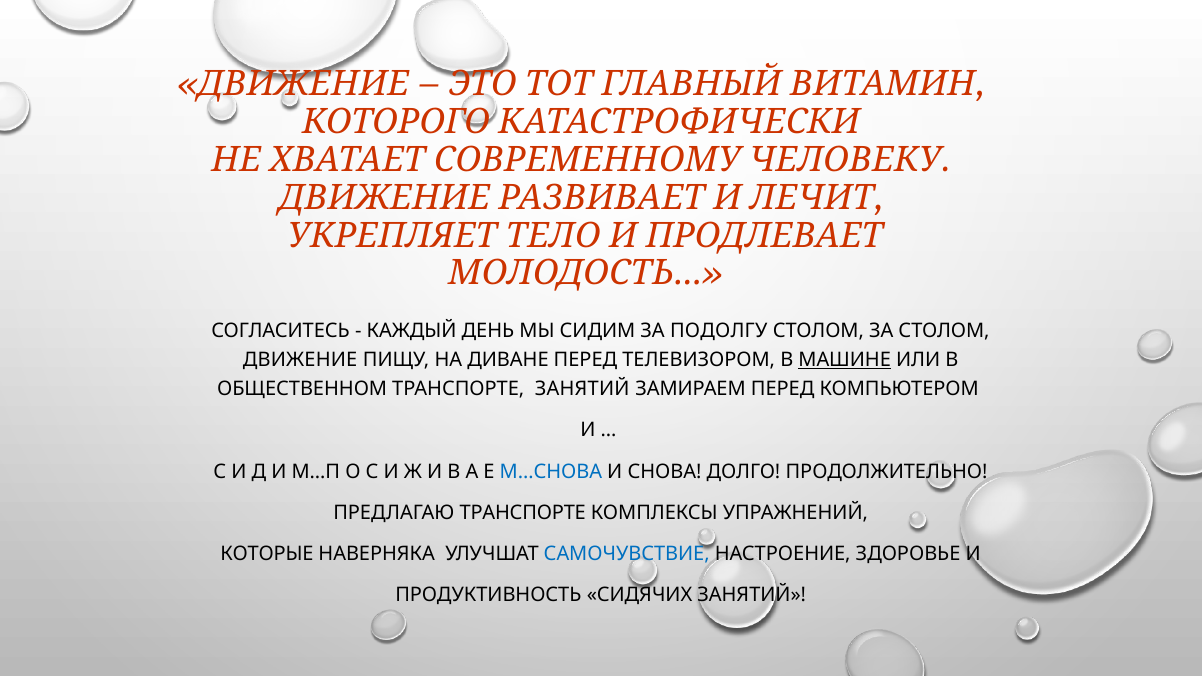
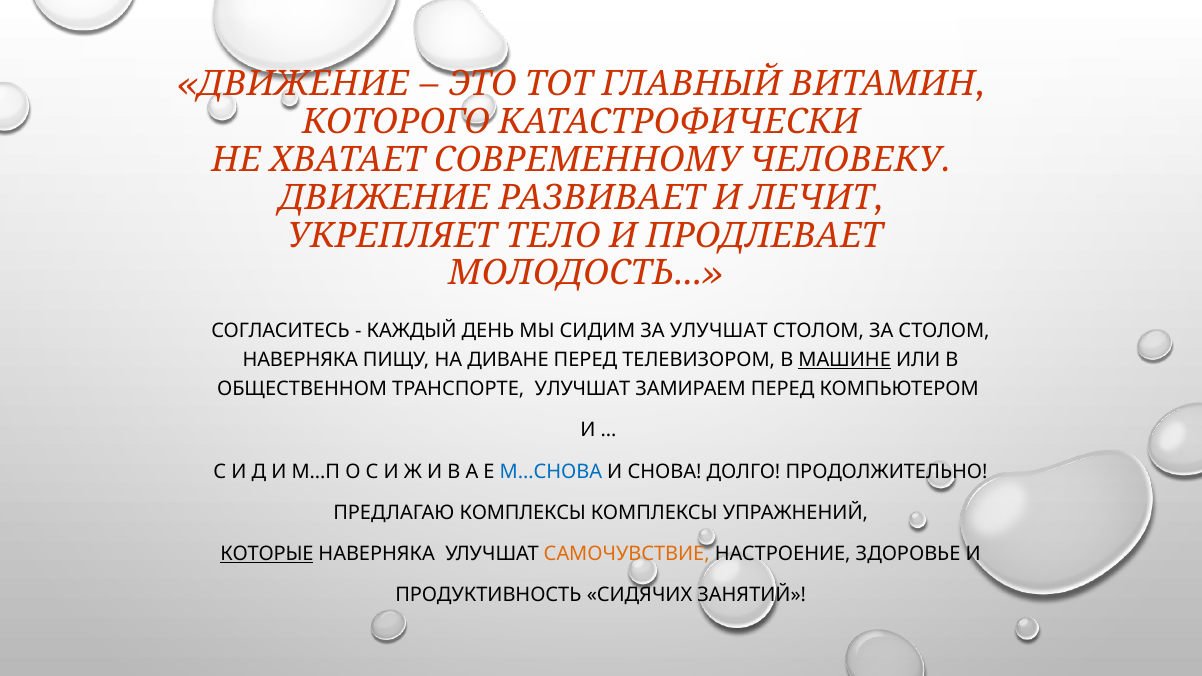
ЗА ПОДОЛГУ: ПОДОЛГУ -> УЛУЧШАТ
ДВИЖЕНИЕ at (300, 360): ДВИЖЕНИЕ -> НАВЕРНЯКА
ТРАНСПОРТЕ ЗАНЯТИЙ: ЗАНЯТИЙ -> УЛУЧШАТ
ПРЕДЛАГАЮ ТРАНСПОРТЕ: ТРАНСПОРТЕ -> КОМПЛЕКСЫ
КОТОРЫЕ underline: none -> present
САМОЧУВСТВИЕ colour: blue -> orange
